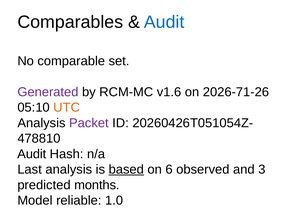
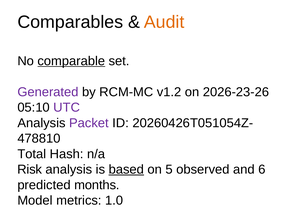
Audit at (164, 22) colour: blue -> orange
comparable underline: none -> present
v1.6: v1.6 -> v1.2
2026-71-26: 2026-71-26 -> 2026-23-26
UTC colour: orange -> purple
Audit at (32, 154): Audit -> Total
Last: Last -> Risk
6: 6 -> 5
3: 3 -> 6
reliable: reliable -> metrics
